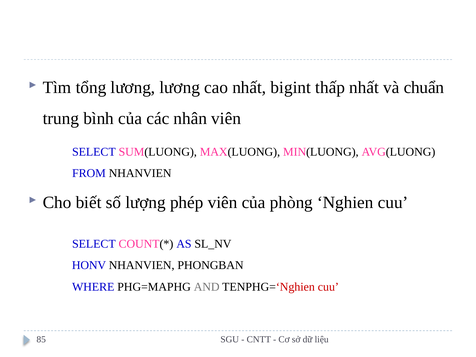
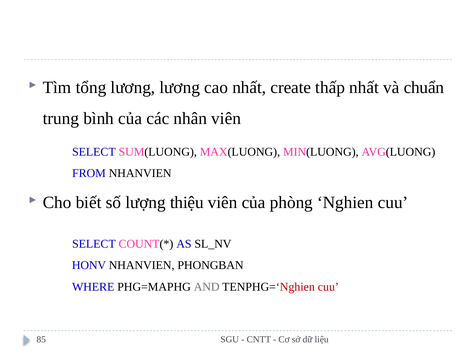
bigint: bigint -> create
phép: phép -> thiệu
